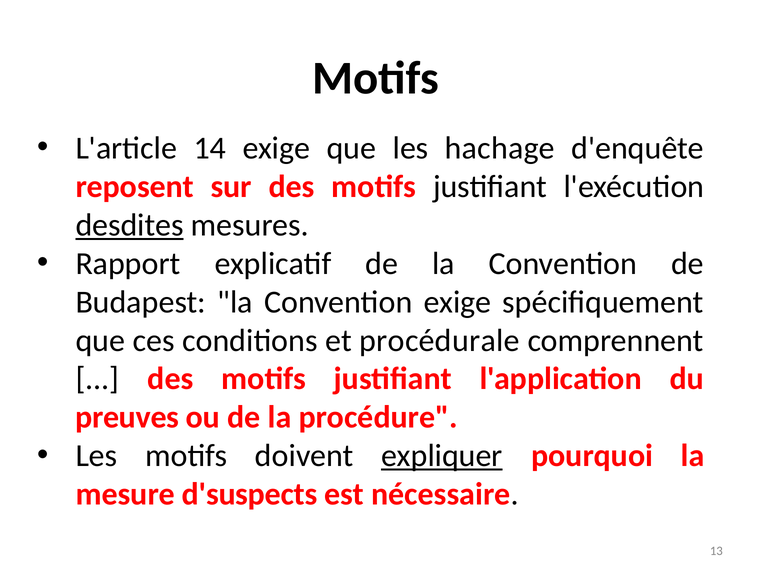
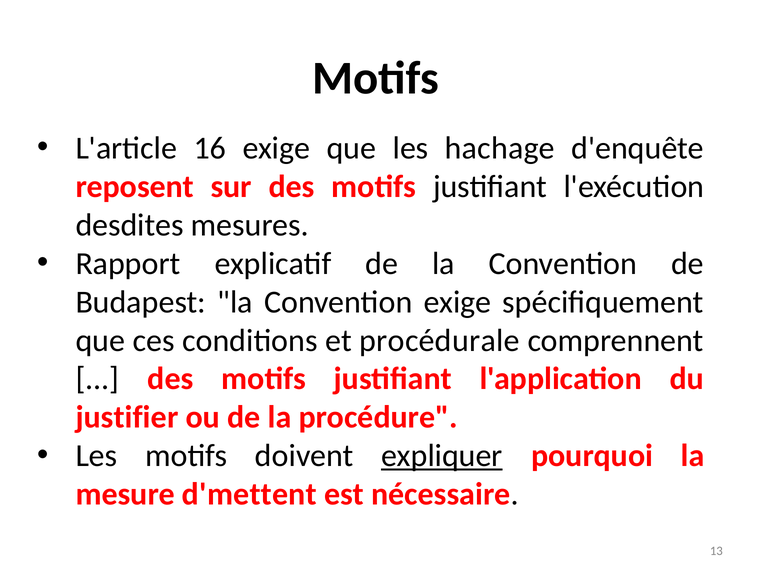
14: 14 -> 16
desdites underline: present -> none
preuves: preuves -> justifier
d'suspects: d'suspects -> d'mettent
